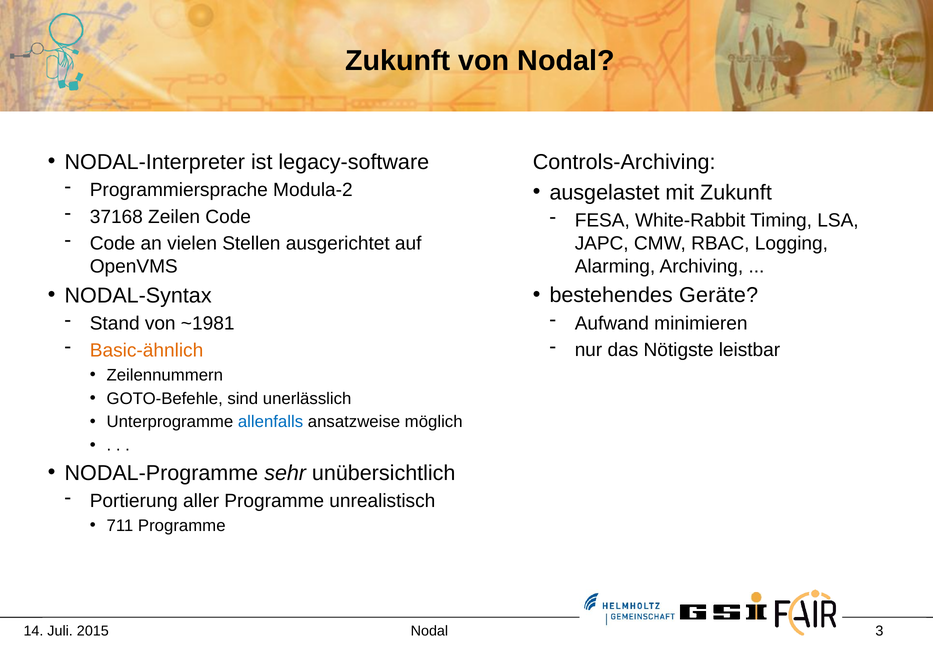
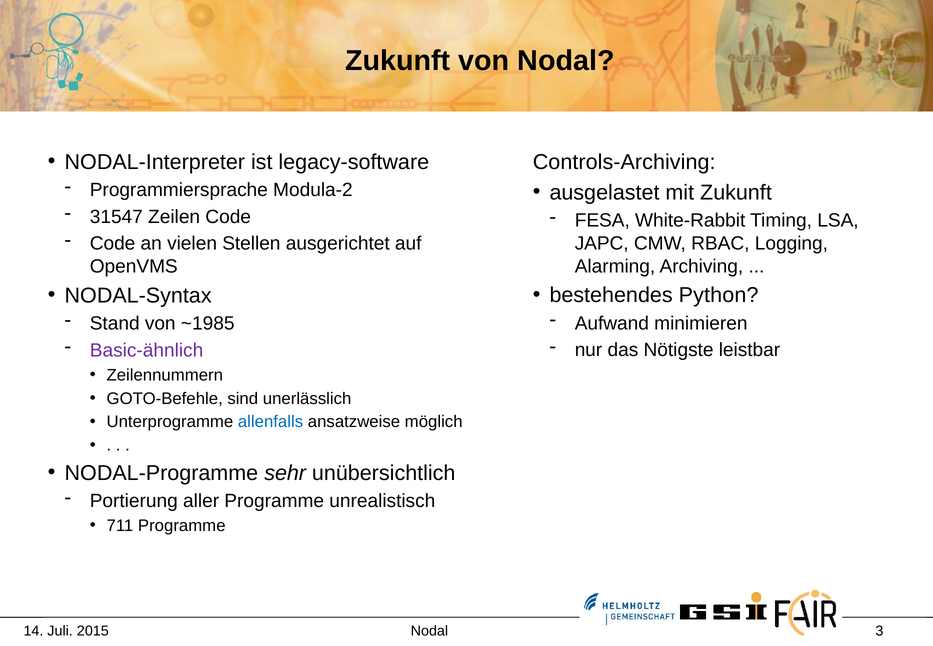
37168: 37168 -> 31547
Geräte: Geräte -> Python
~1981: ~1981 -> ~1985
Basic-ähnlich colour: orange -> purple
